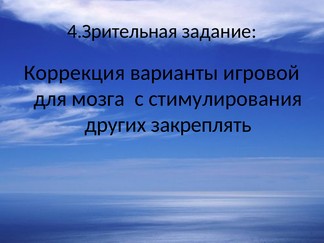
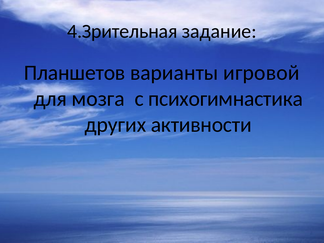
Коррекция: Коррекция -> Планшетов
стимулирования: стимулирования -> психогимнастика
закреплять: закреплять -> активности
